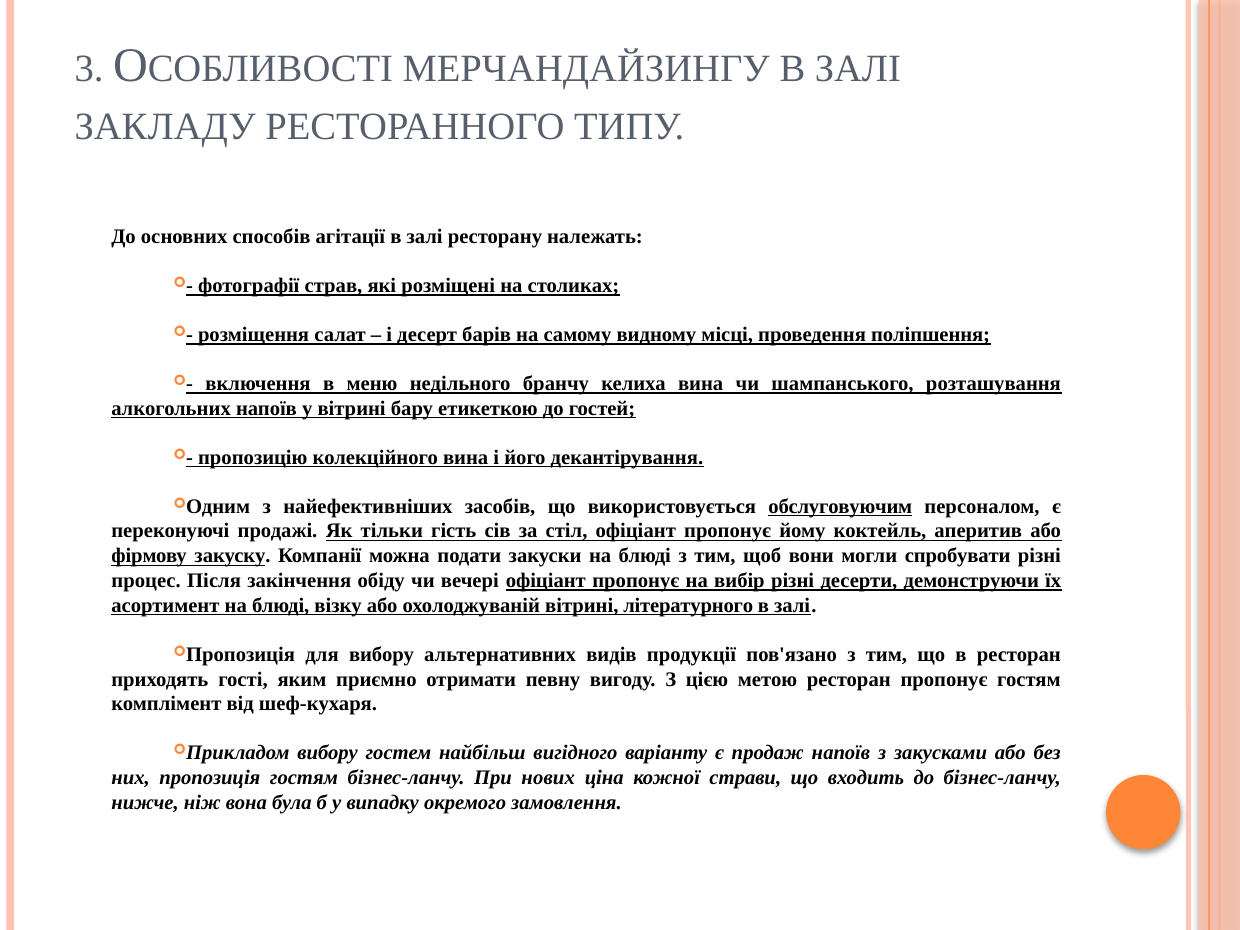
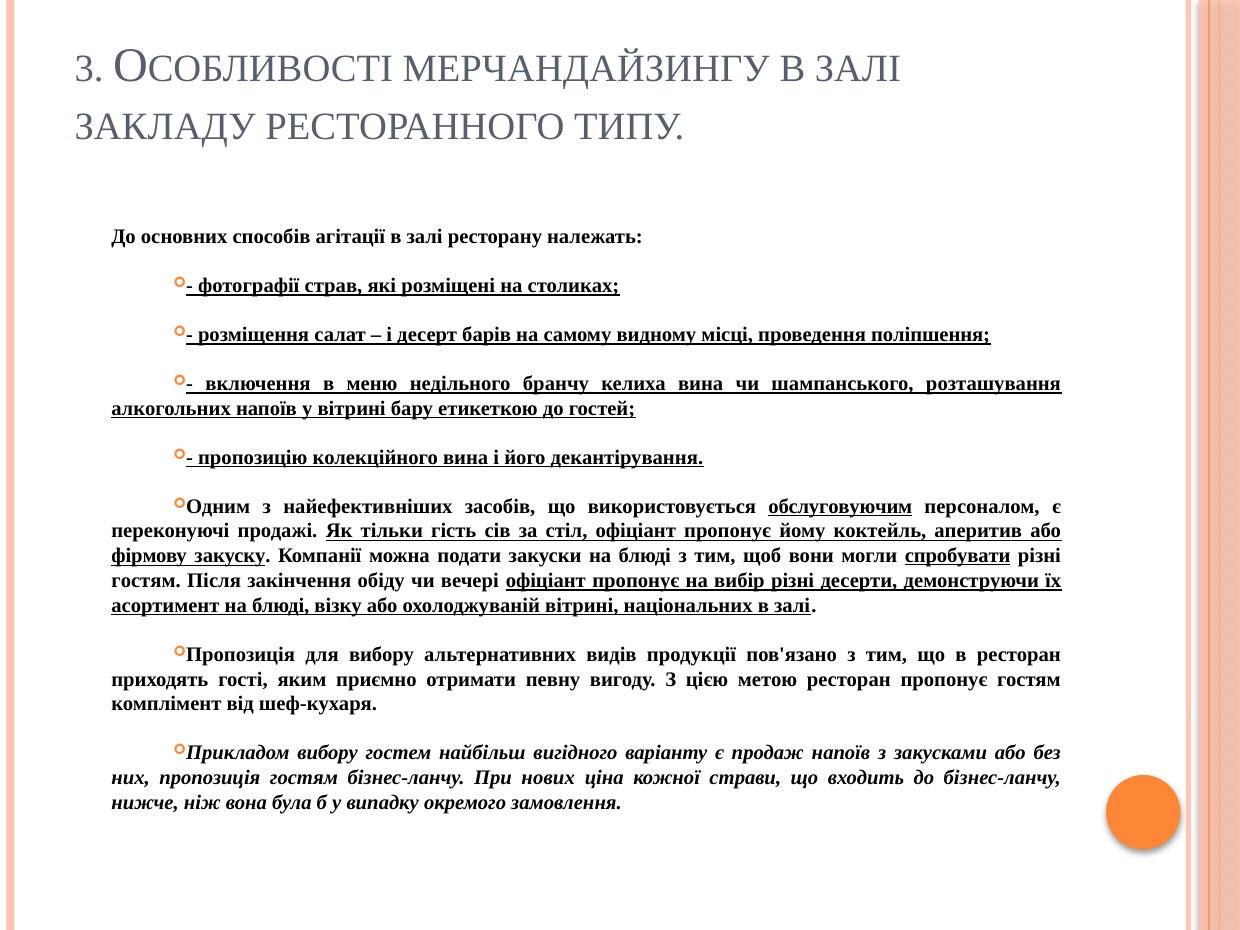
спробувати underline: none -> present
процес at (146, 581): процес -> гостям
літературного: літературного -> національних
